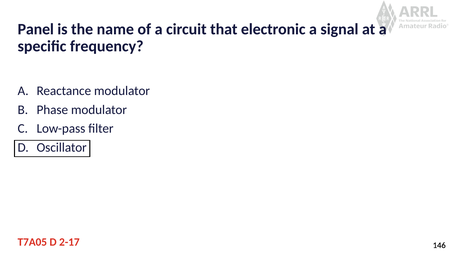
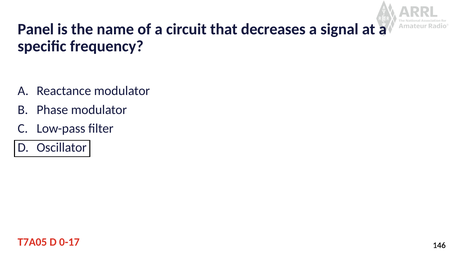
electronic: electronic -> decreases
2-17: 2-17 -> 0-17
